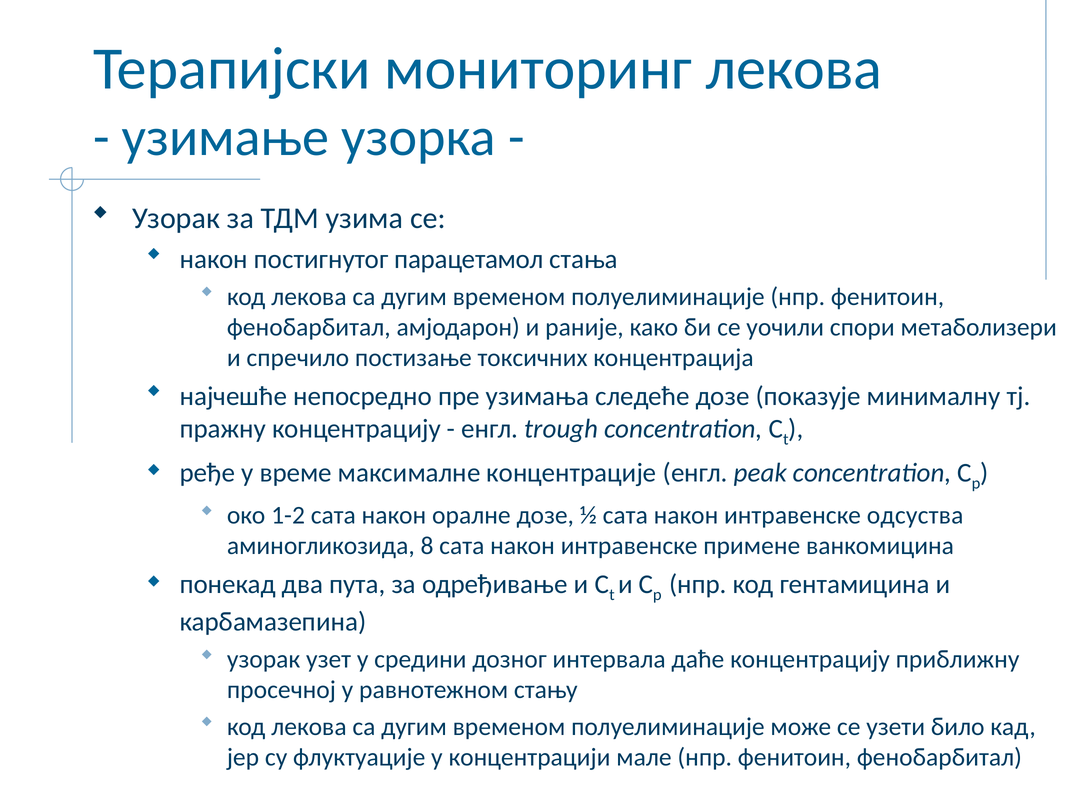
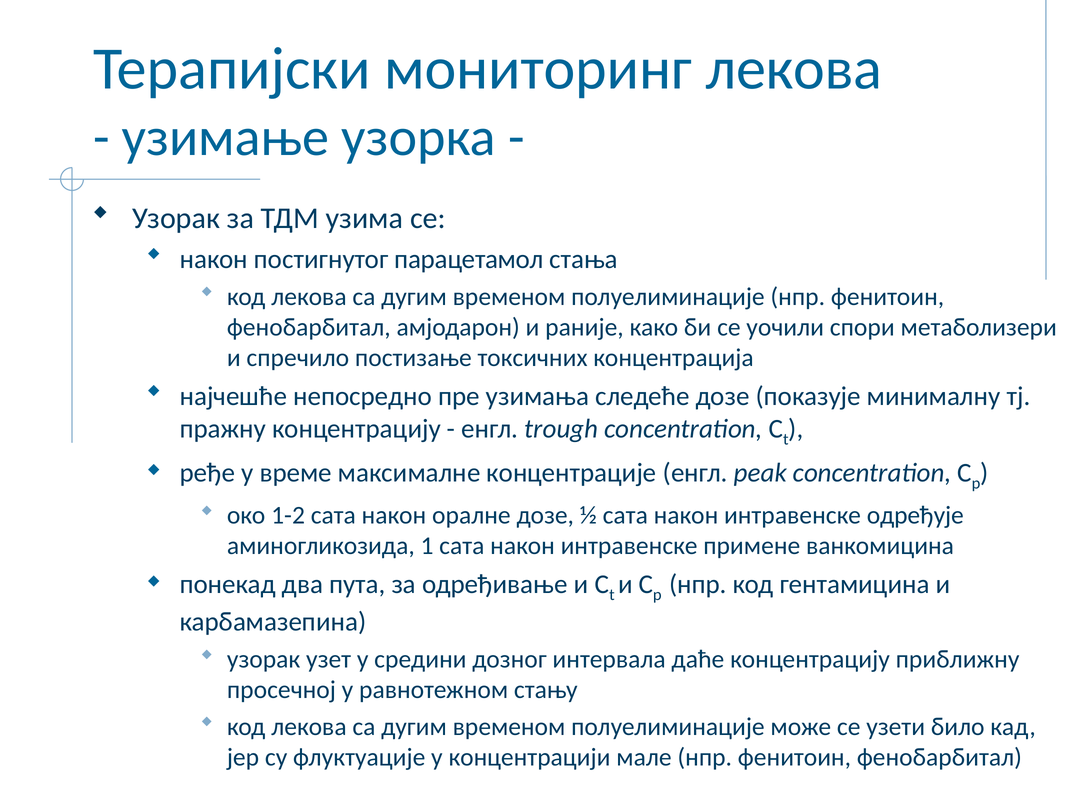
одсуства: одсуства -> одређује
8: 8 -> 1
